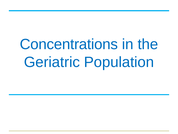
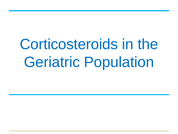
Concentrations: Concentrations -> Corticosteroids
